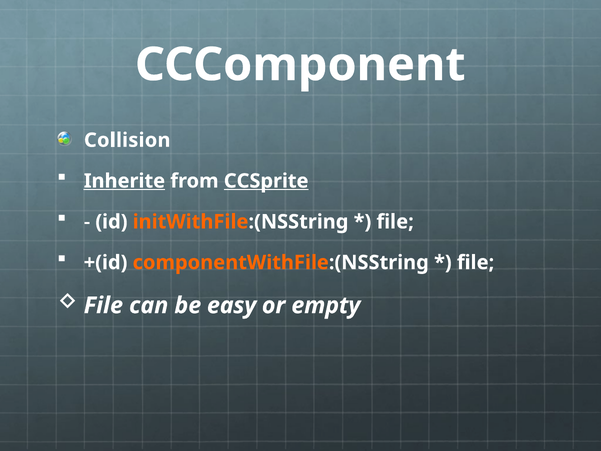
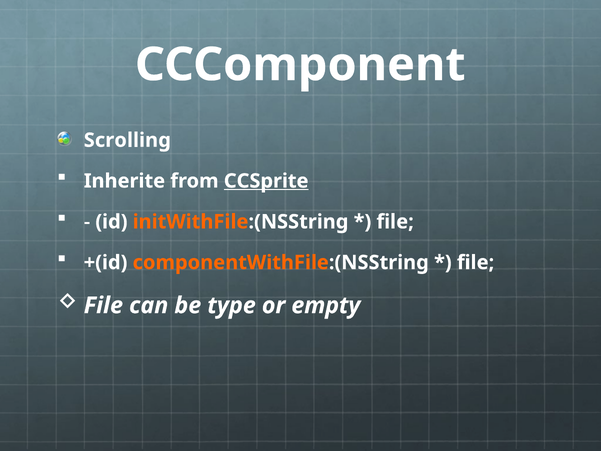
Collision: Collision -> Scrolling
Inherite underline: present -> none
easy: easy -> type
